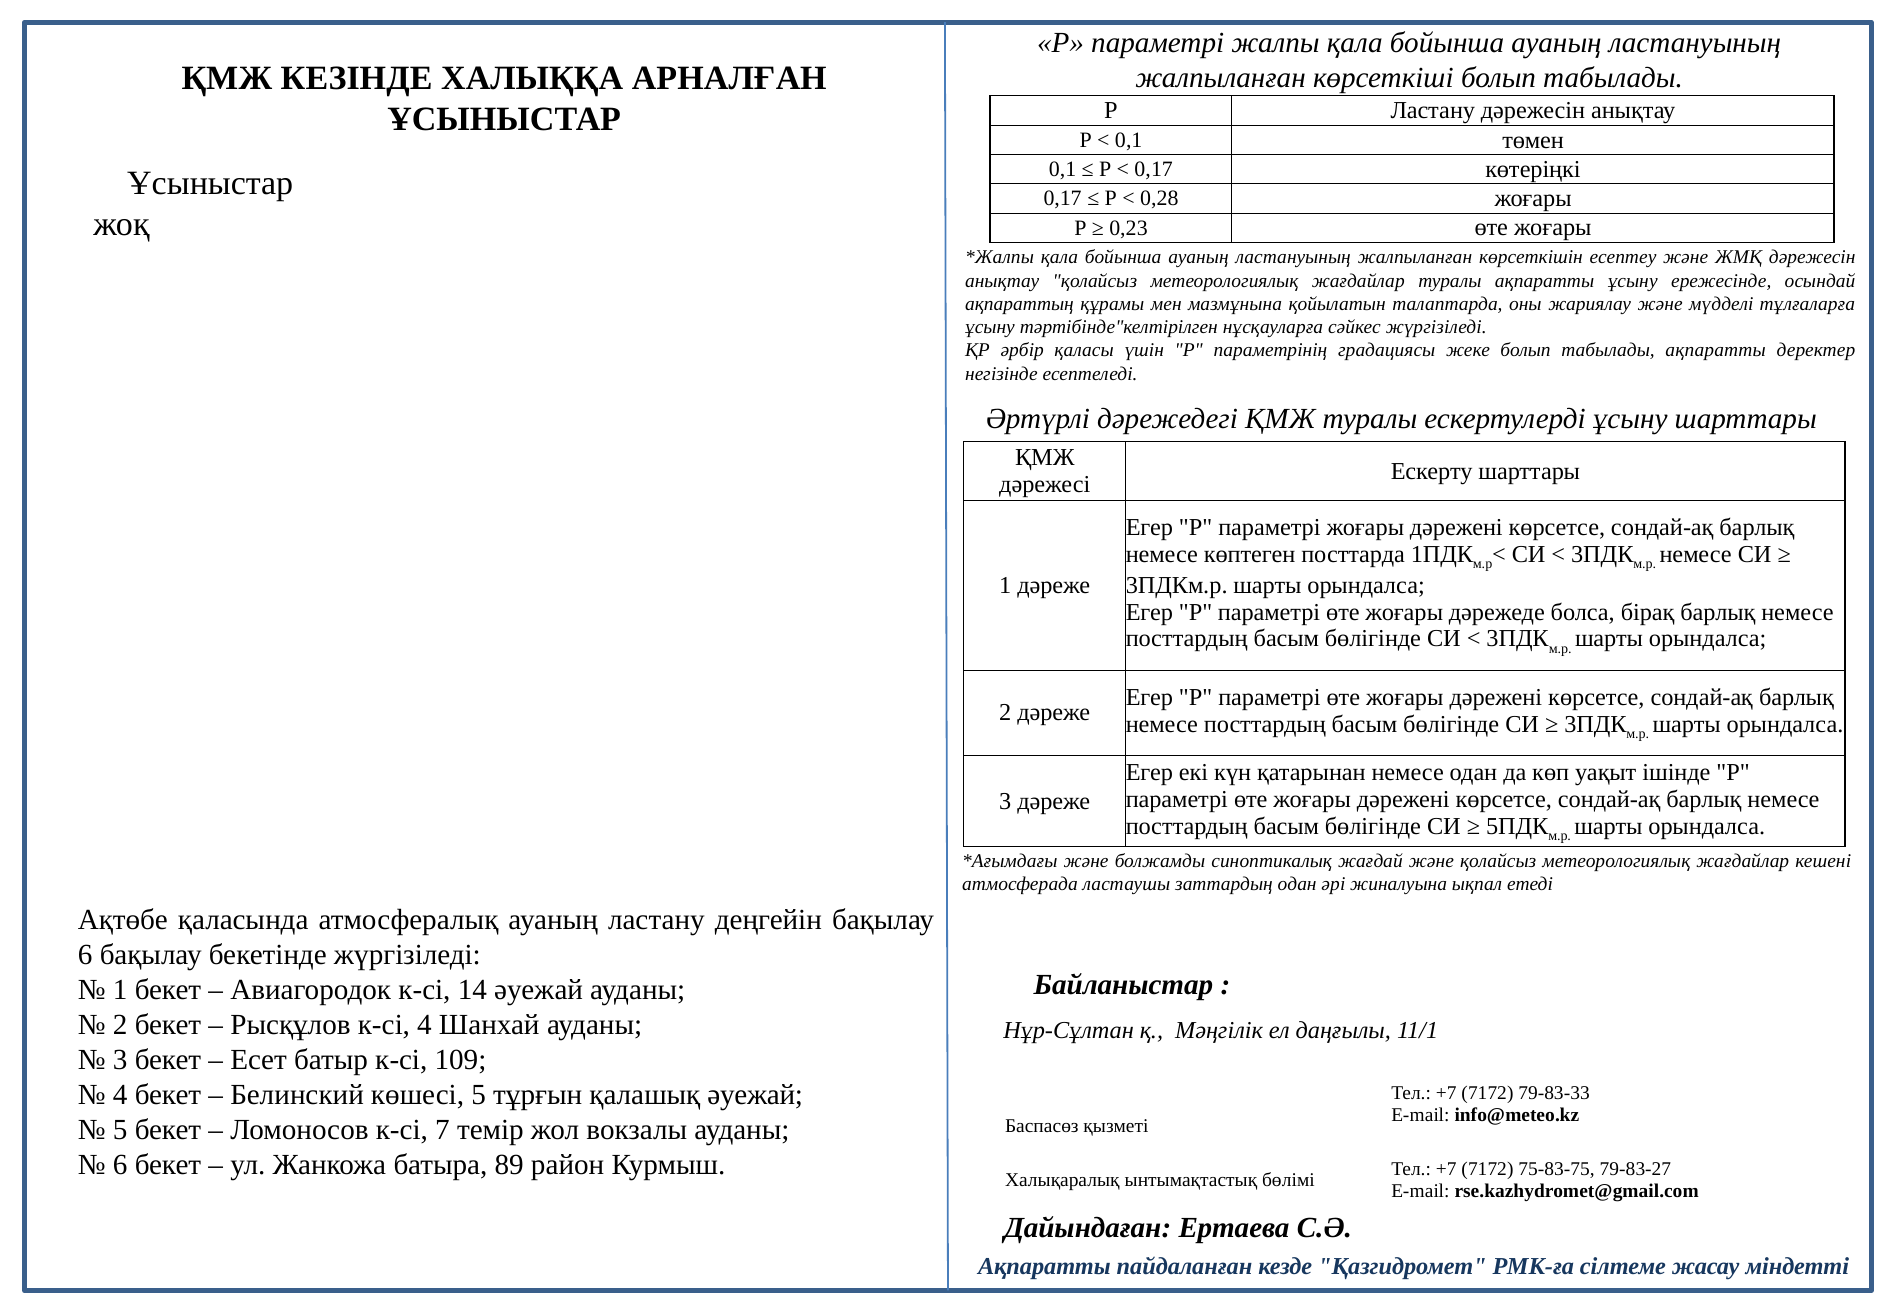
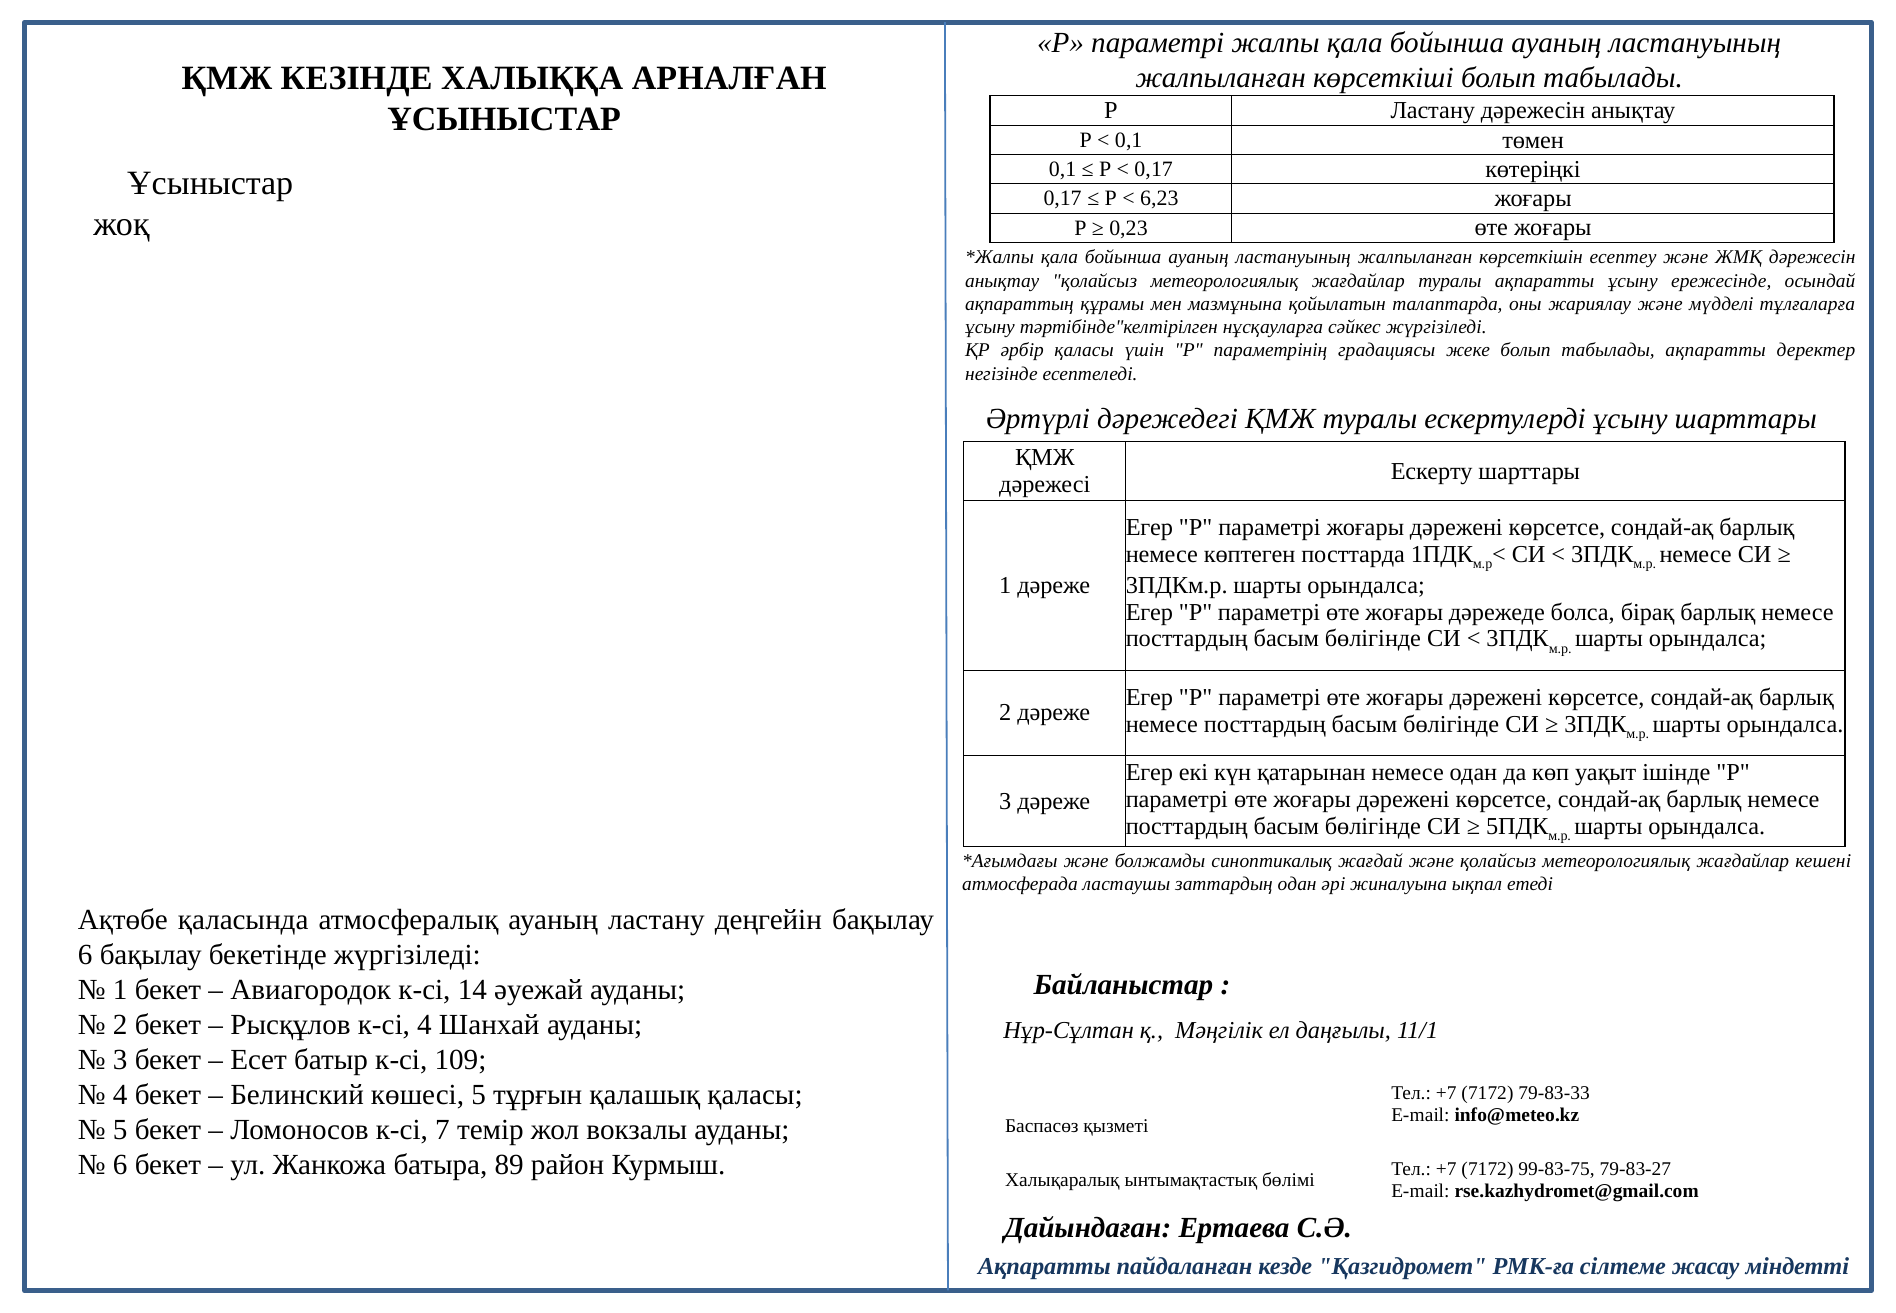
0,28: 0,28 -> 6,23
қалашық әуежай: әуежай -> қаласы
75-83-75: 75-83-75 -> 99-83-75
